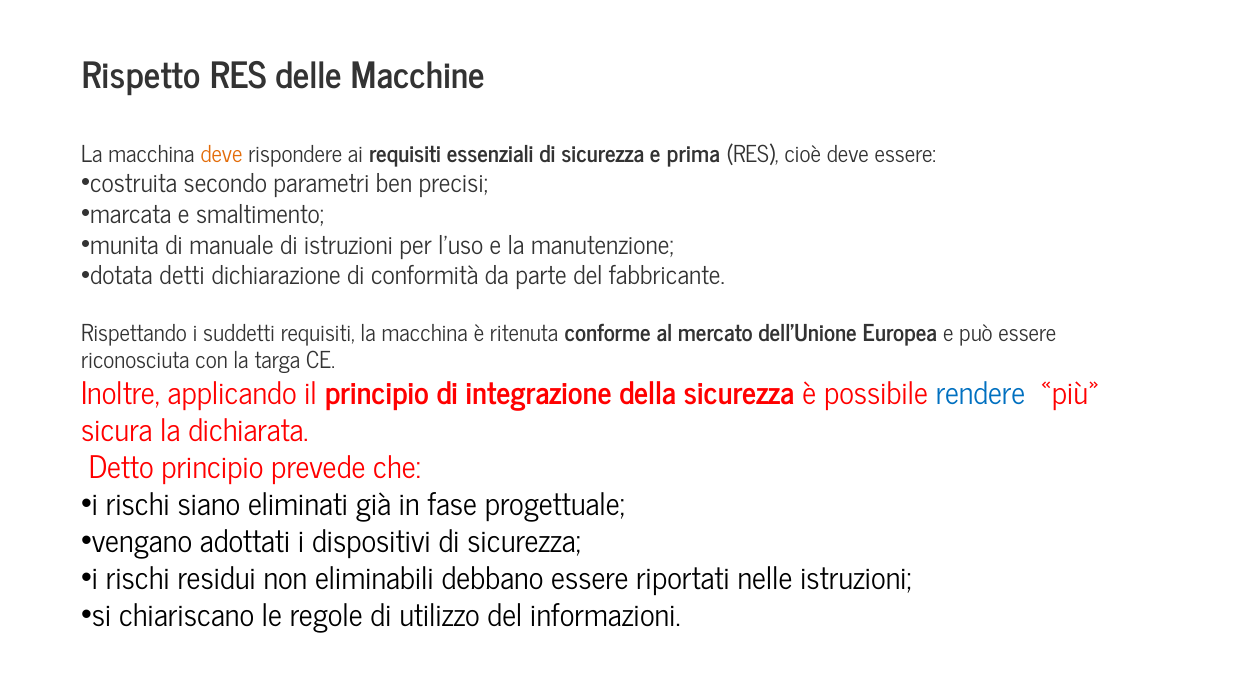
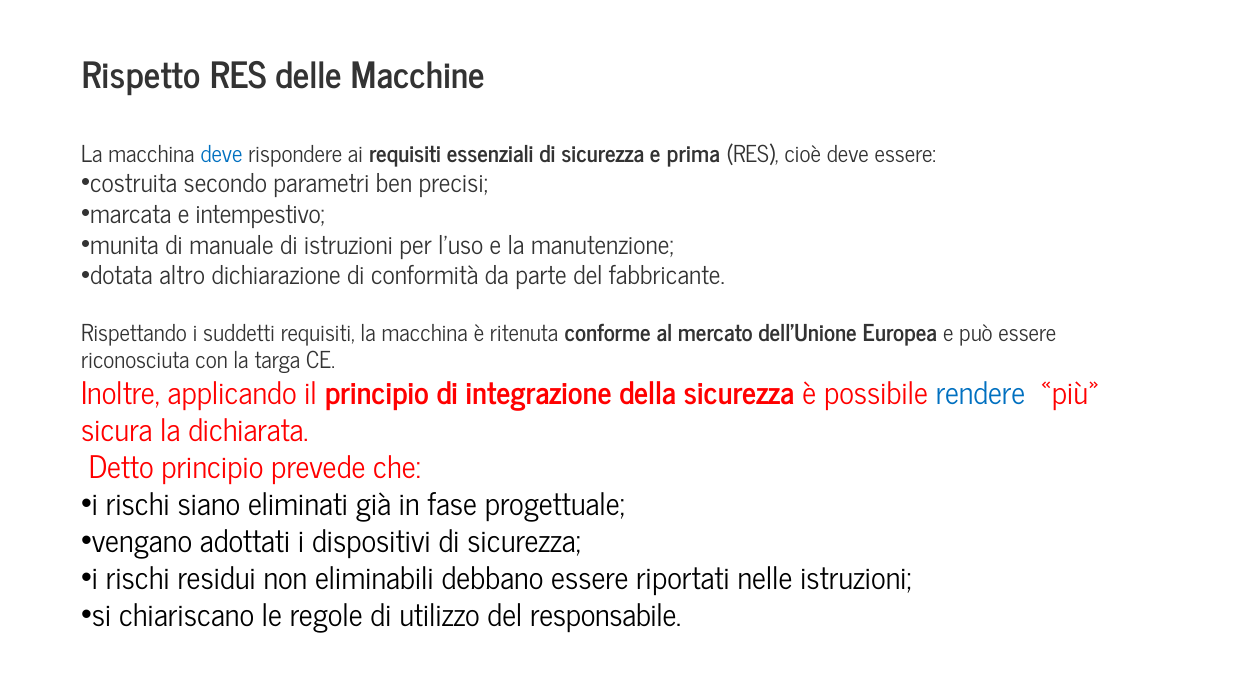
deve at (221, 154) colour: orange -> blue
smaltimento: smaltimento -> intempestivo
detti: detti -> altro
informazioni: informazioni -> responsabile
